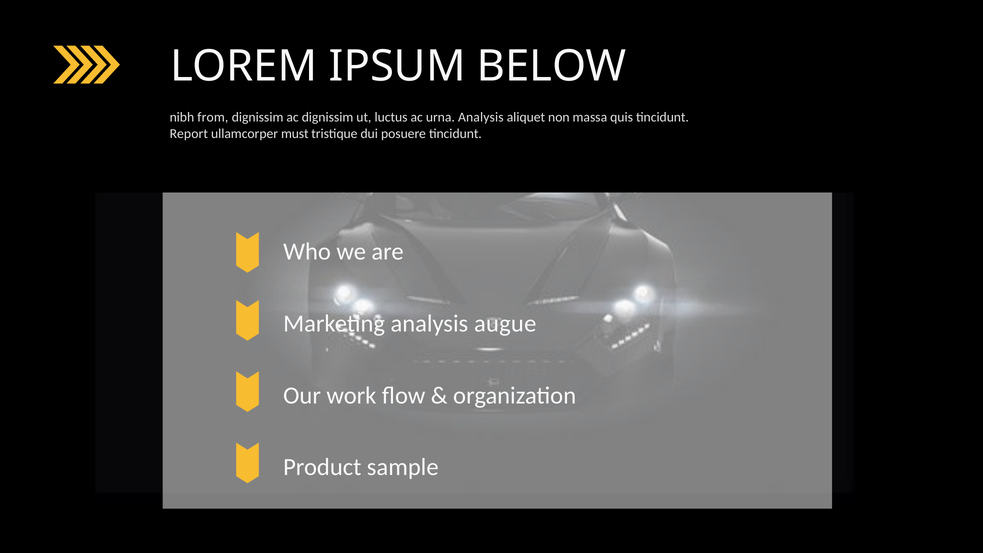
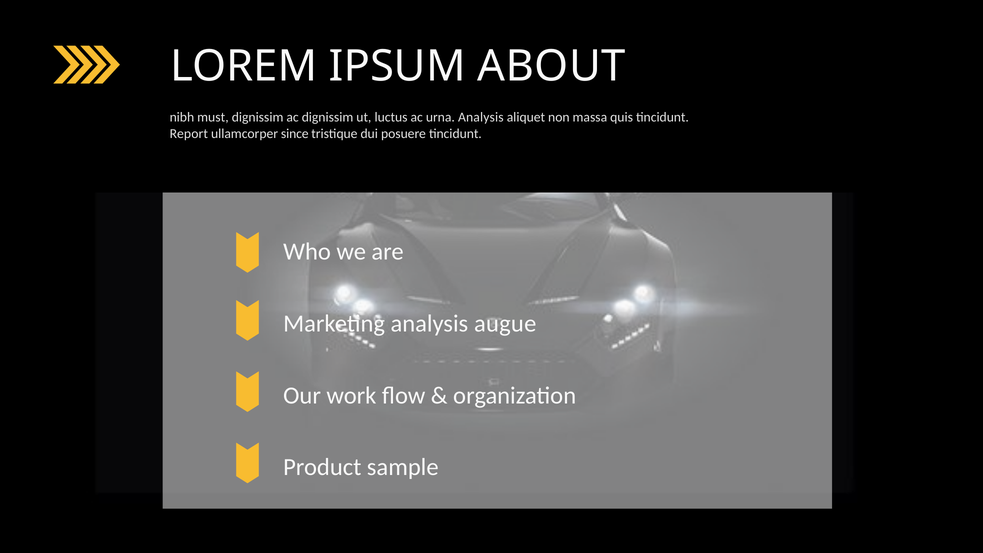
BELOW: BELOW -> ABOUT
from: from -> must
must: must -> since
